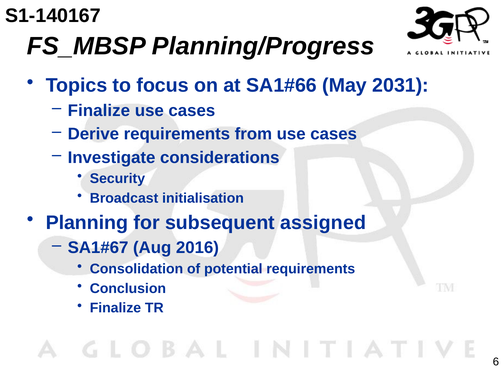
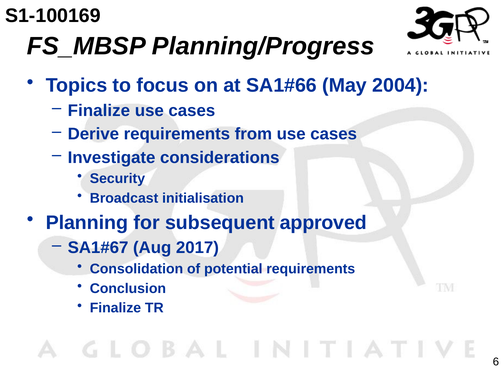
S1-140167: S1-140167 -> S1-100169
2031: 2031 -> 2004
assigned: assigned -> approved
2016: 2016 -> 2017
